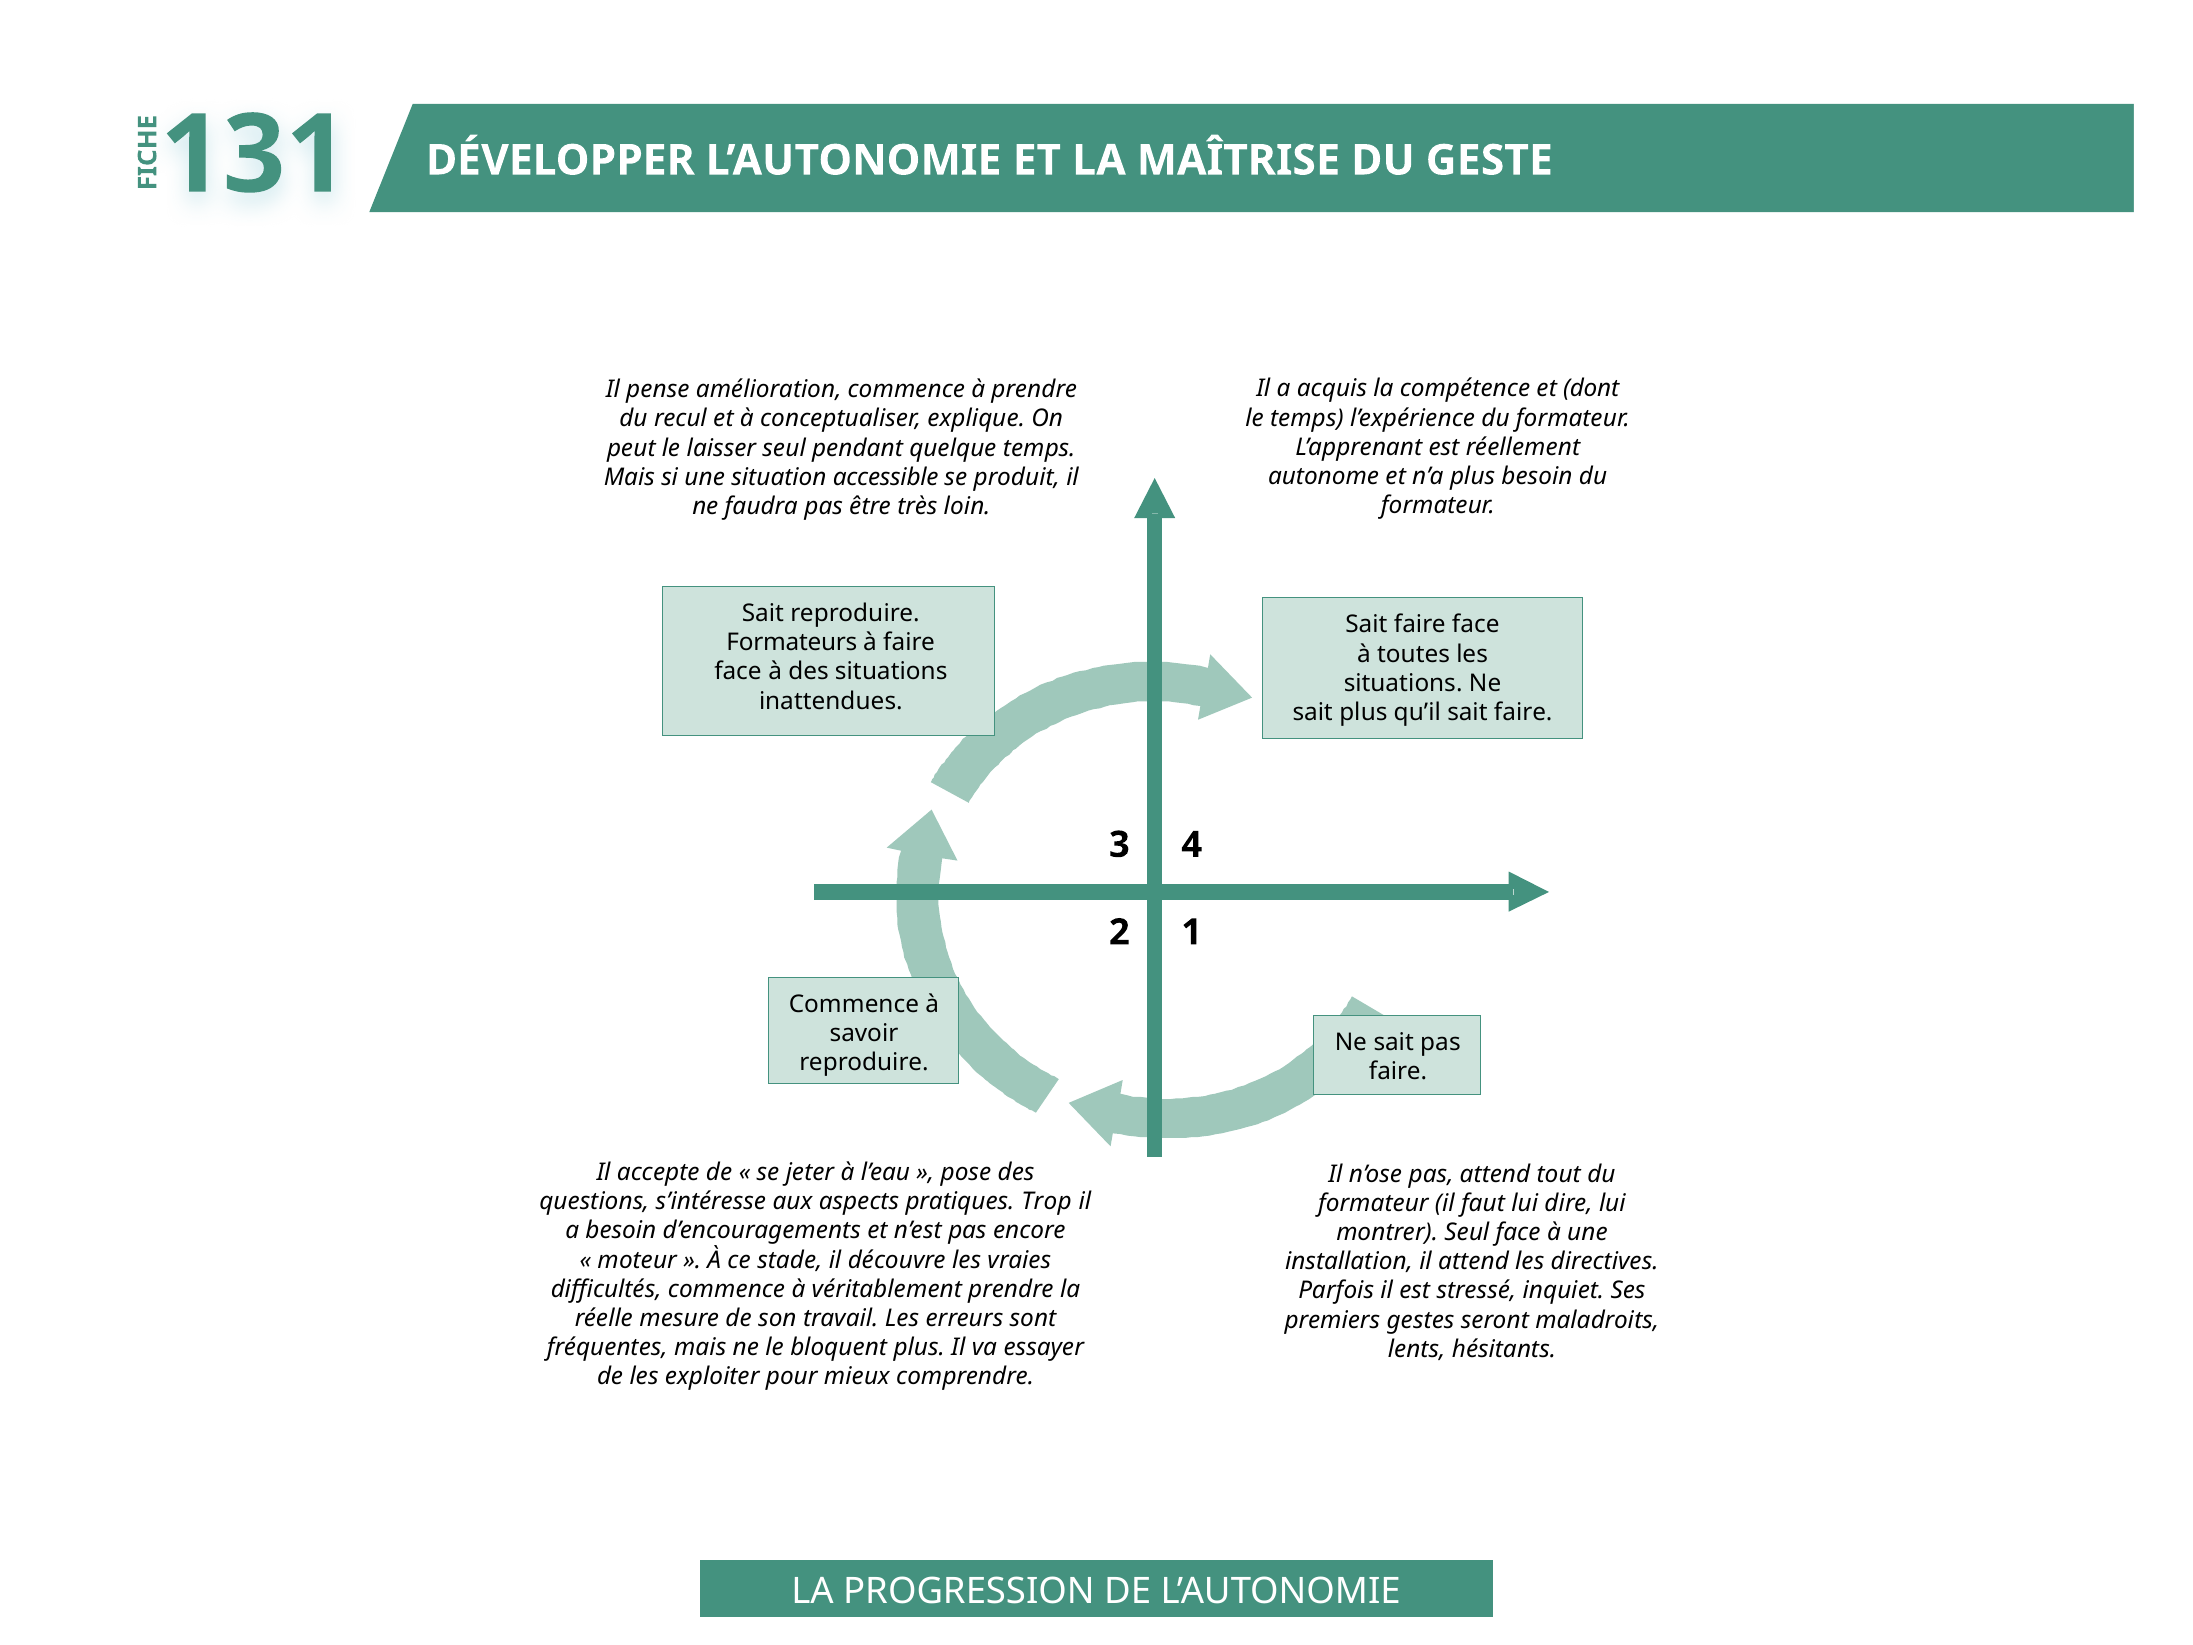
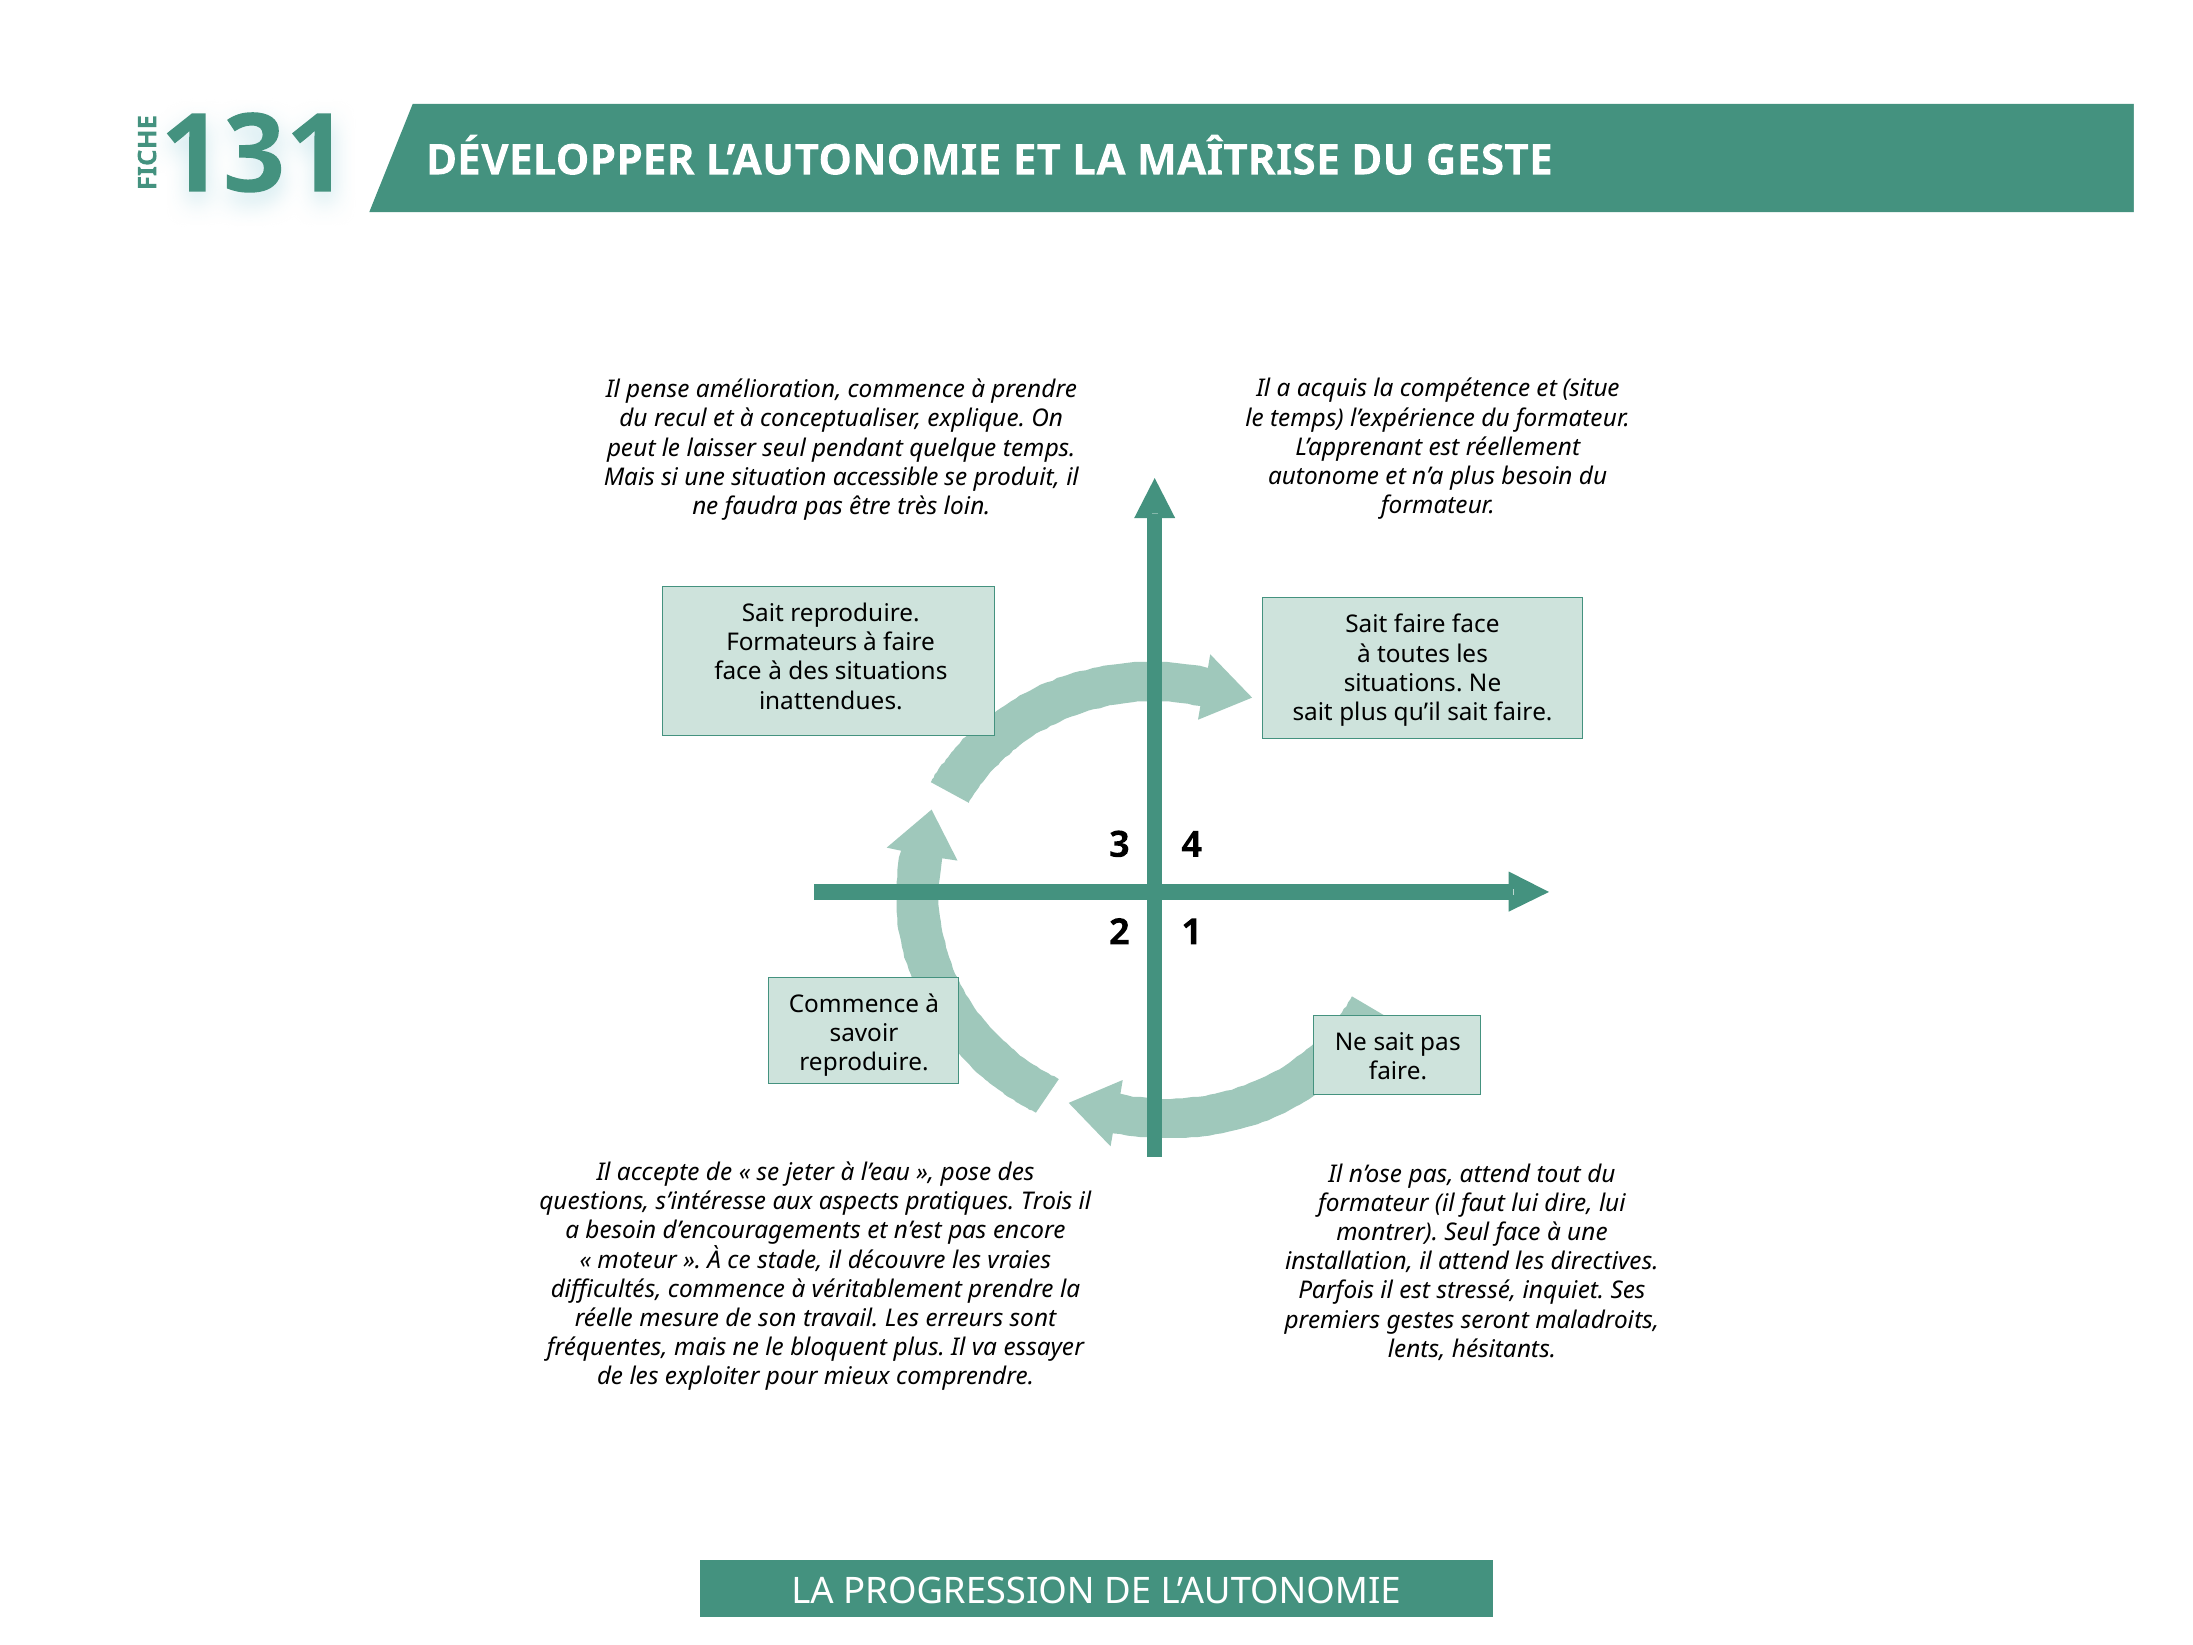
dont: dont -> situe
Trop: Trop -> Trois
